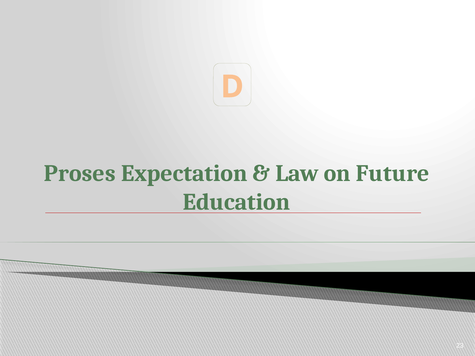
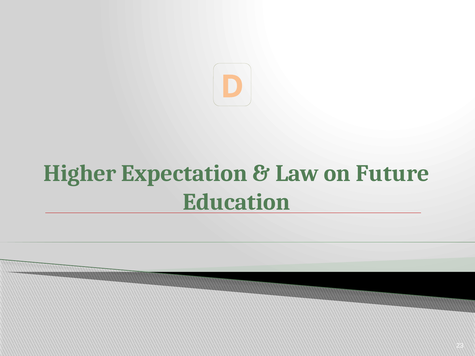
Proses: Proses -> Higher
